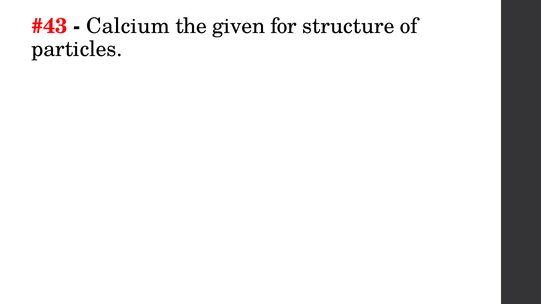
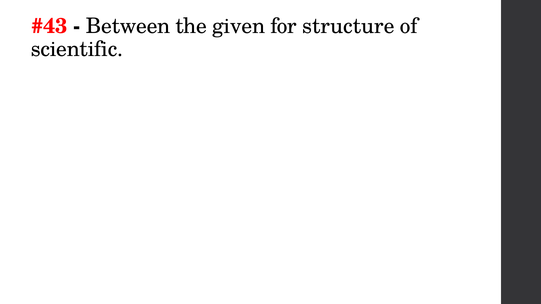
Calcium: Calcium -> Between
particles: particles -> scientific
